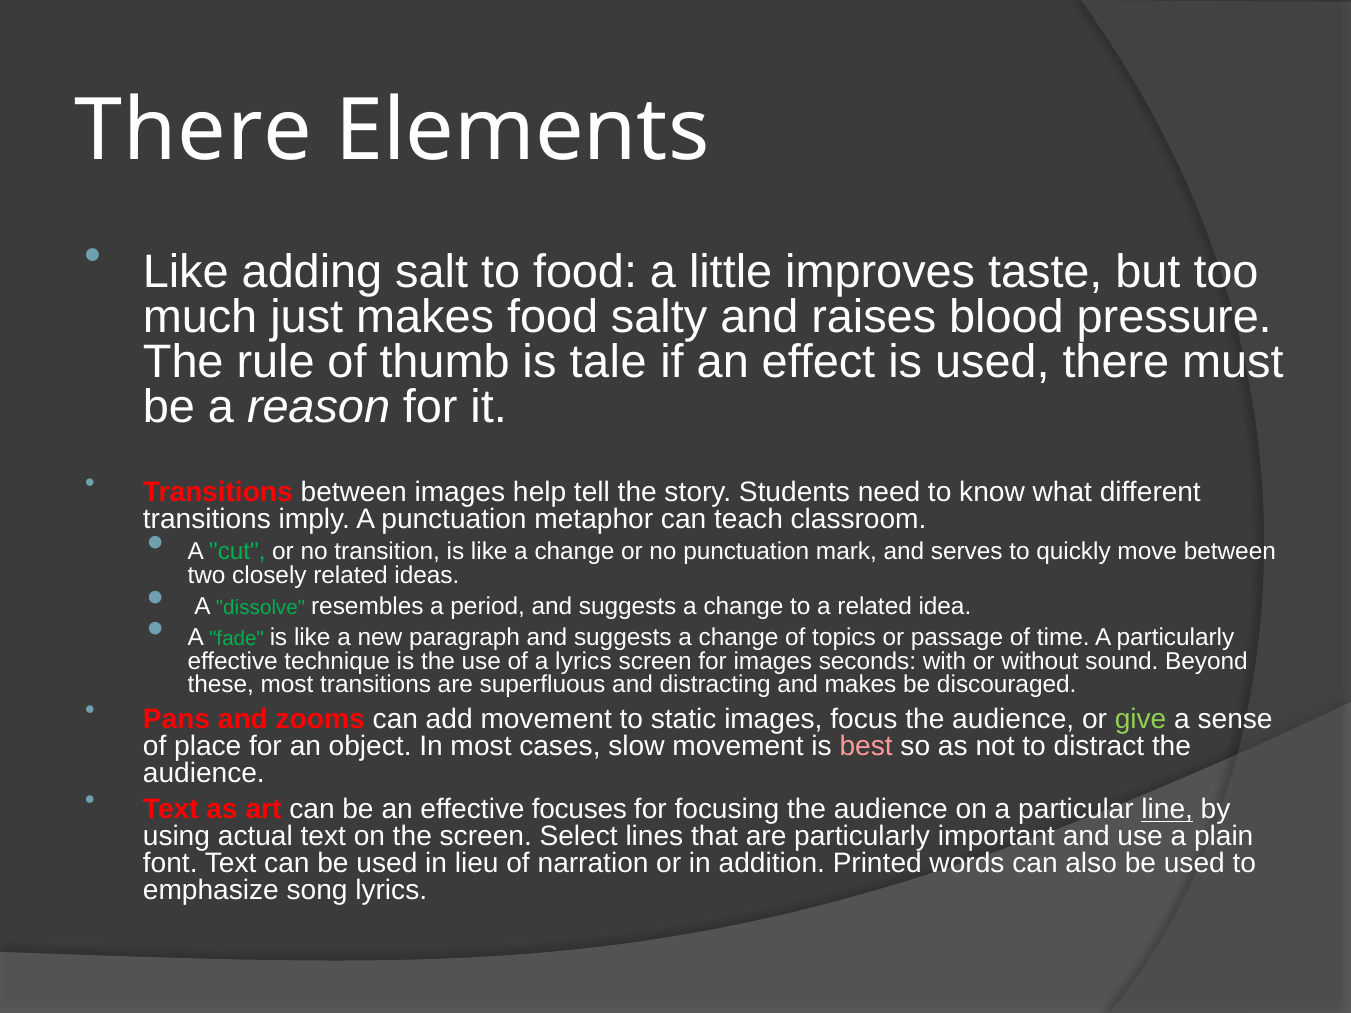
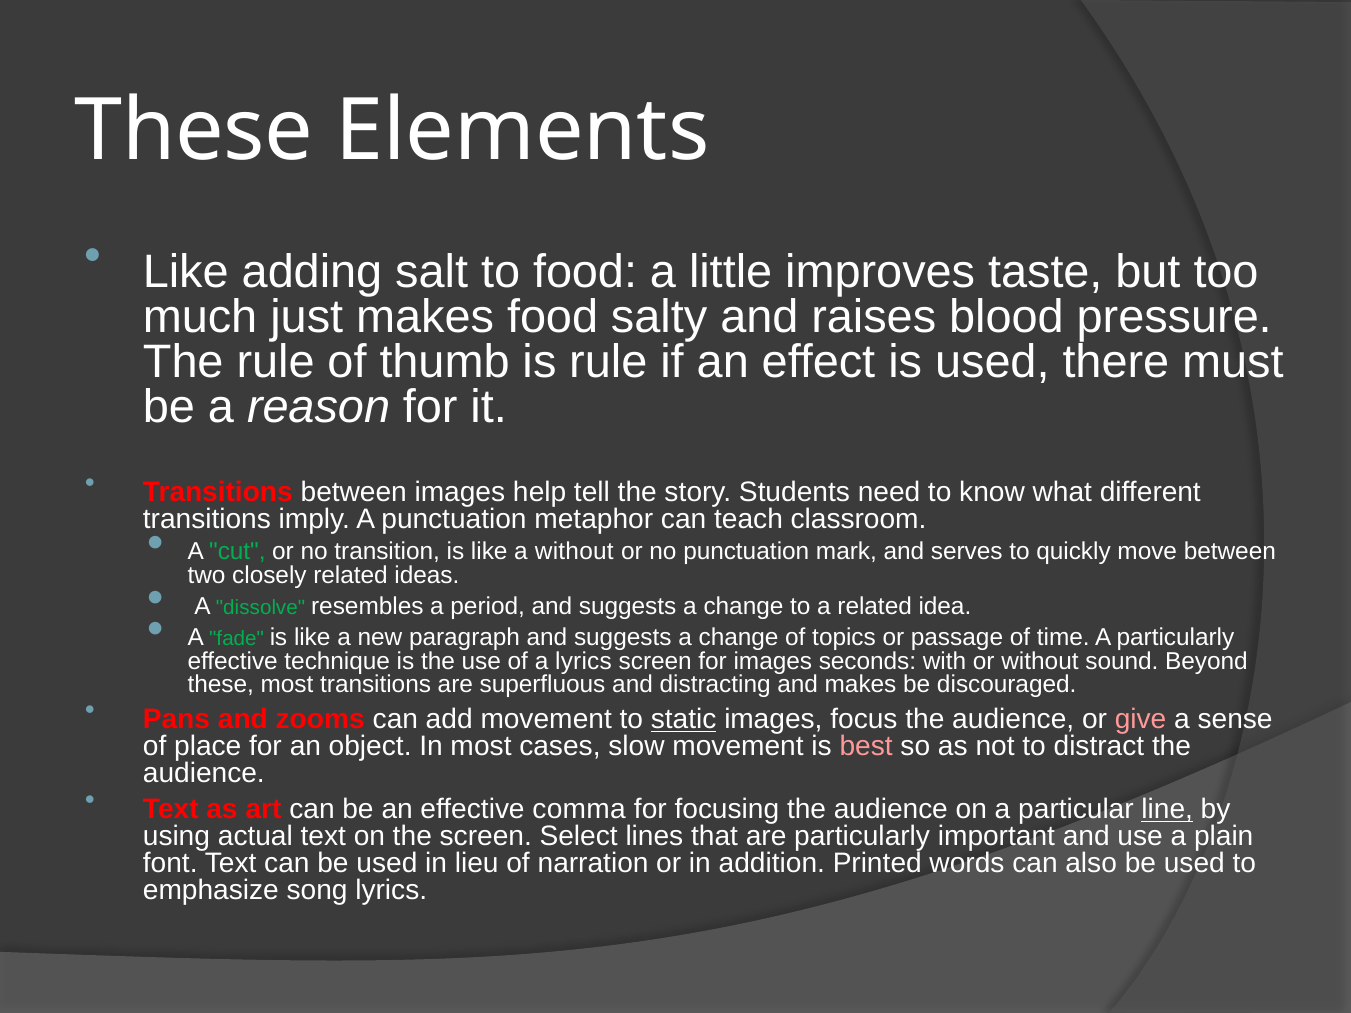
There at (193, 131): There -> These
is tale: tale -> rule
like a change: change -> without
static underline: none -> present
give colour: light green -> pink
focuses: focuses -> comma
